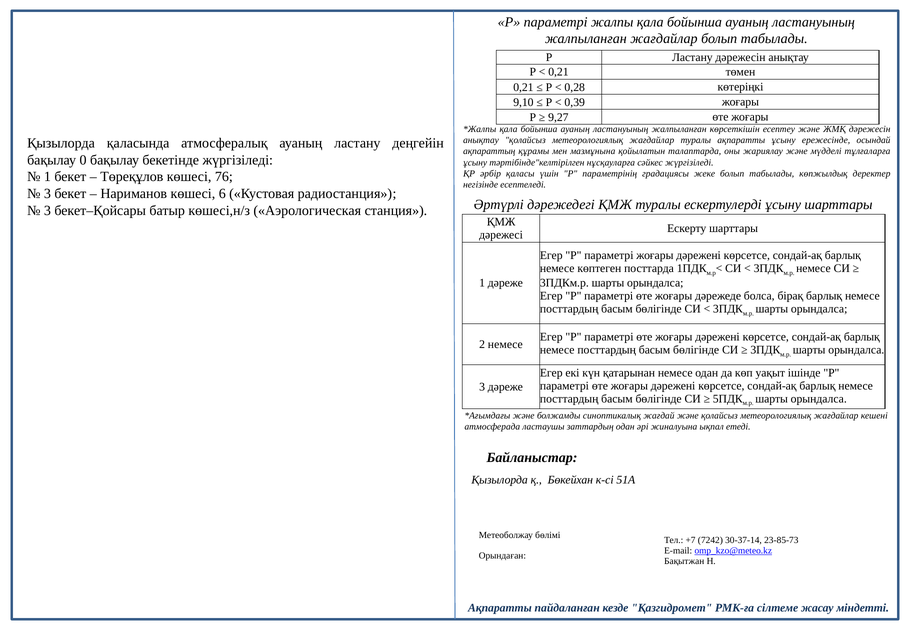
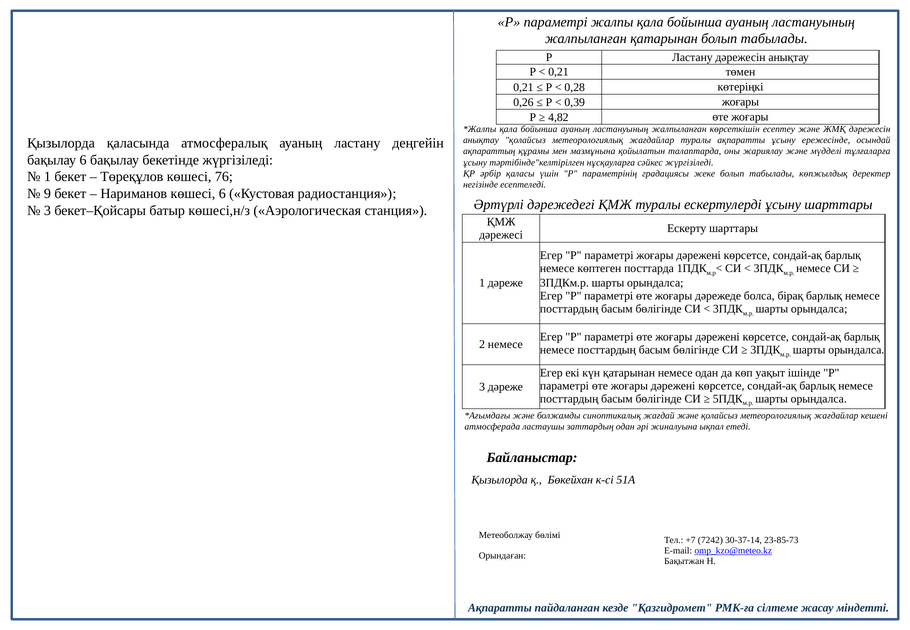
жалпыланған жағдайлар: жағдайлар -> қатарынан
9,10: 9,10 -> 0,26
9,27: 9,27 -> 4,82
бақылау 0: 0 -> 6
3 at (47, 194): 3 -> 9
